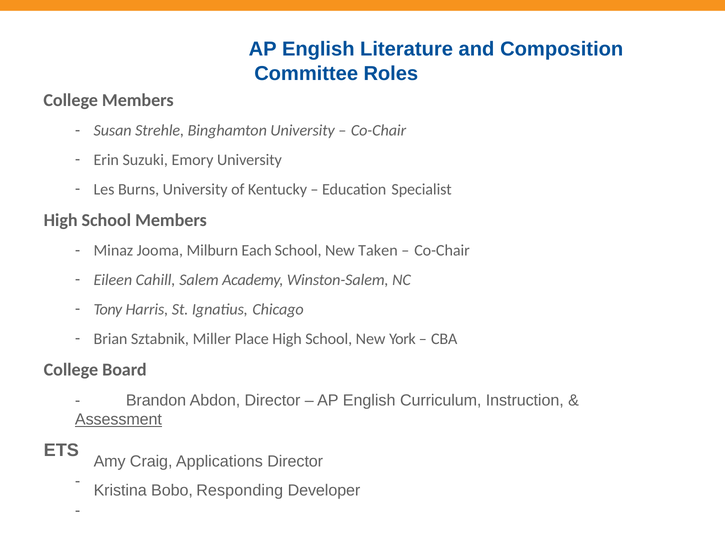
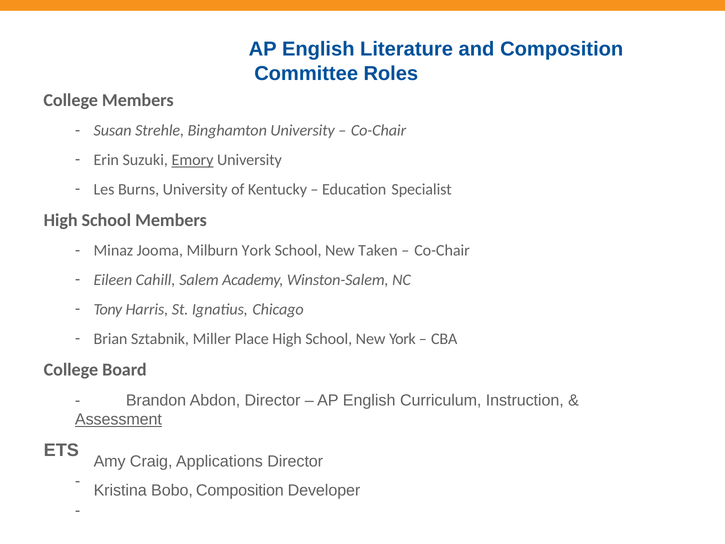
Emory underline: none -> present
Milburn Each: Each -> York
Bobo Responding: Responding -> Composition
